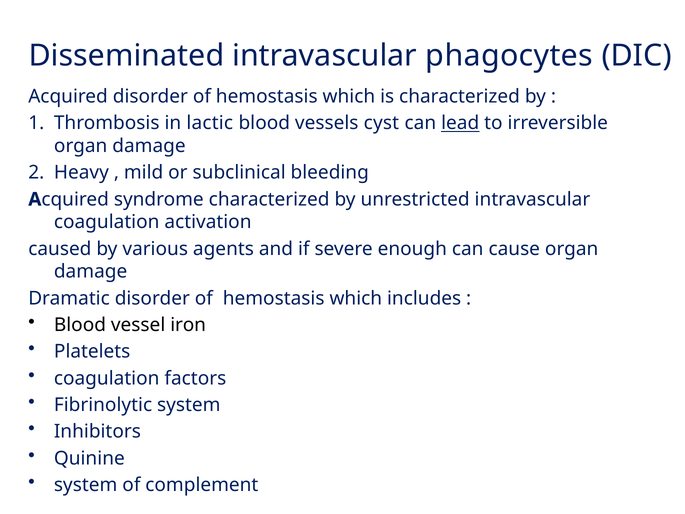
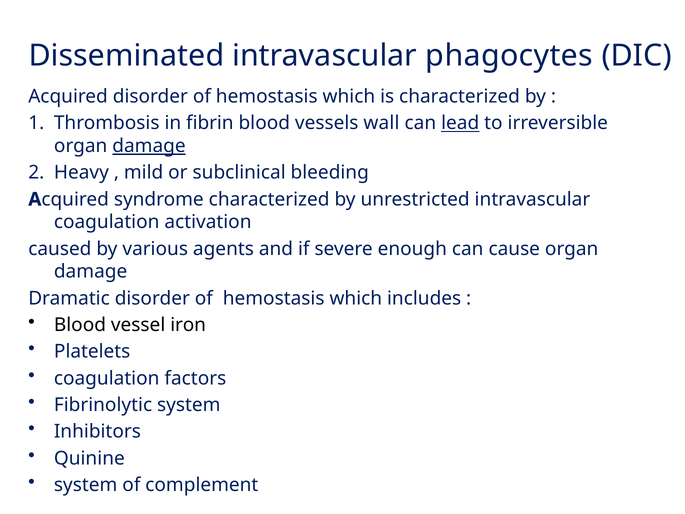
lactic: lactic -> fibrin
cyst: cyst -> wall
damage at (149, 146) underline: none -> present
